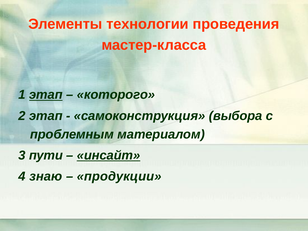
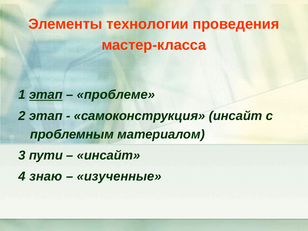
которого: которого -> проблеме
самоконструкция выбора: выбора -> инсайт
инсайт at (109, 155) underline: present -> none
продукции: продукции -> изученные
